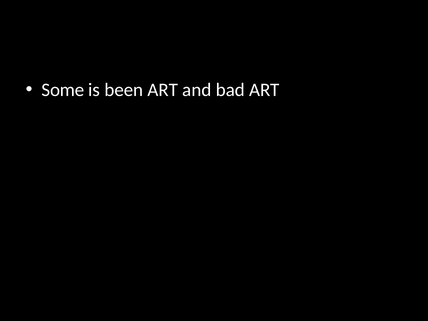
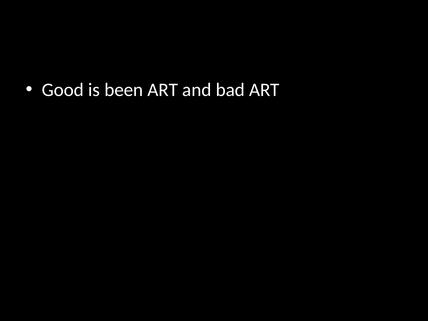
Some: Some -> Good
